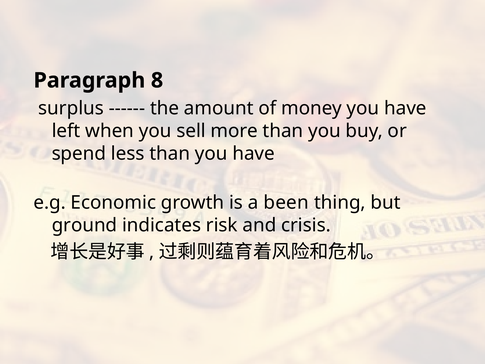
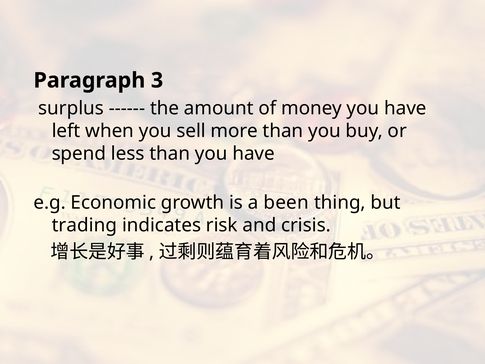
8: 8 -> 3
ground: ground -> trading
